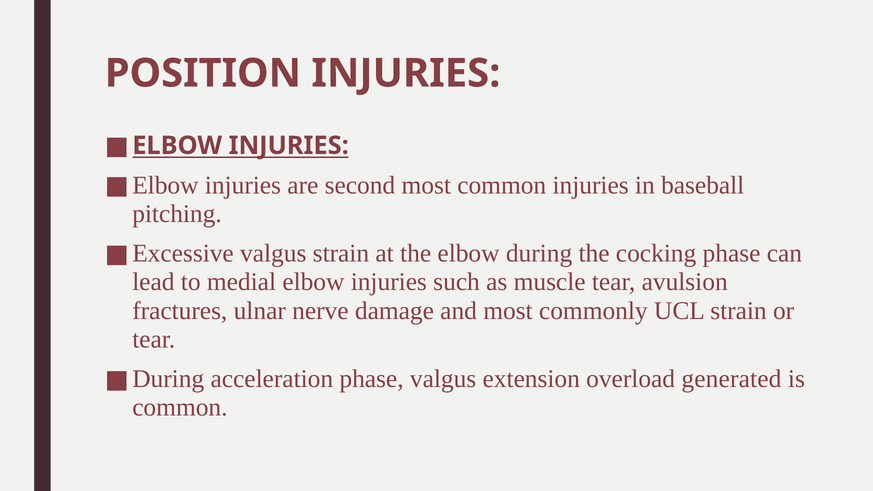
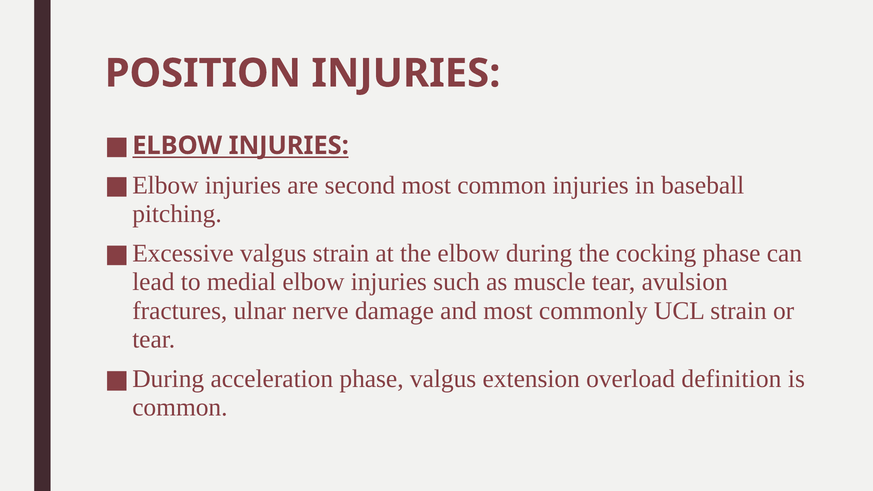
generated: generated -> definition
